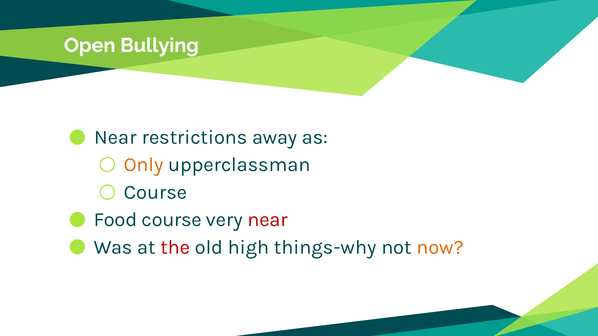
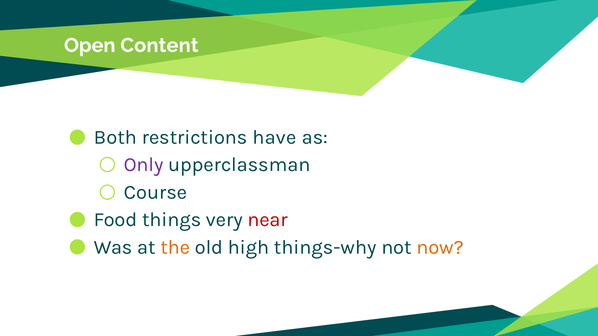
Bullying: Bullying -> Content
Near at (115, 137): Near -> Both
away: away -> have
Only colour: orange -> purple
Food course: course -> things
the colour: red -> orange
